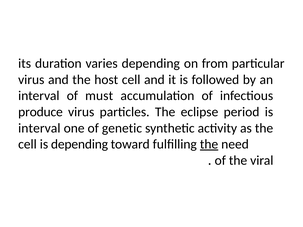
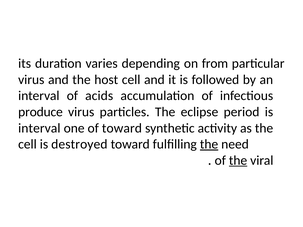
must: must -> acids
of genetic: genetic -> toward
is depending: depending -> destroyed
the at (238, 161) underline: none -> present
